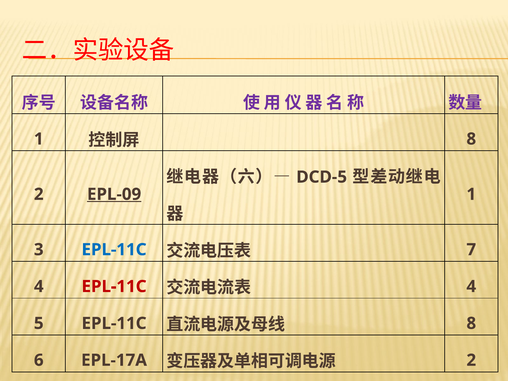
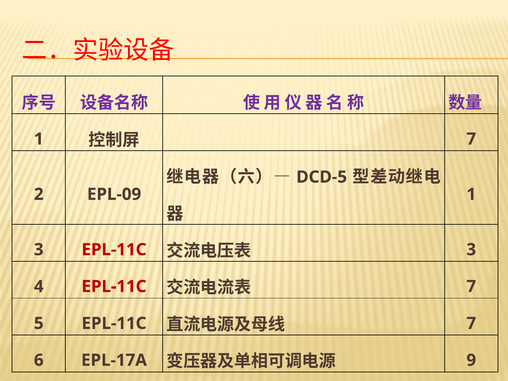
8 at (471, 139): 8 -> 7
EPL-09 underline: present -> none
EPL-11C at (114, 250) colour: blue -> red
7 at (471, 250): 7 -> 3
4 at (471, 286): 4 -> 7
8 at (471, 323): 8 -> 7
2 at (471, 360): 2 -> 9
